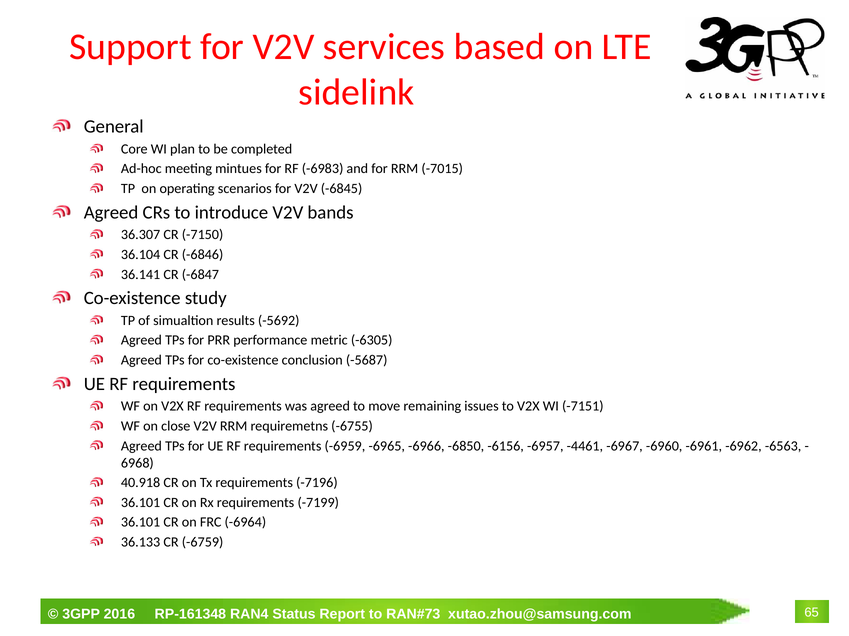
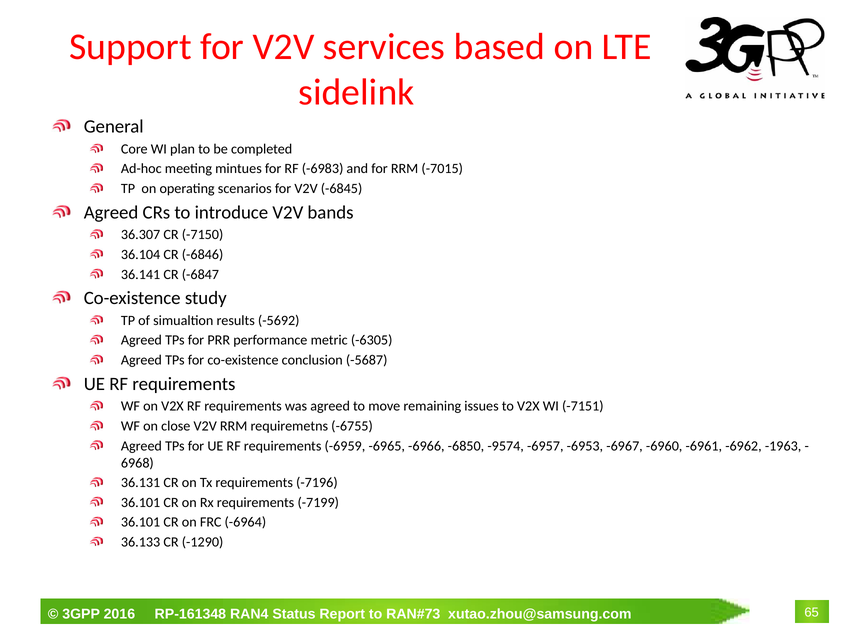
-6156: -6156 -> -9574
-4461: -4461 -> -6953
-6563: -6563 -> -1963
40.918: 40.918 -> 36.131
-6759: -6759 -> -1290
